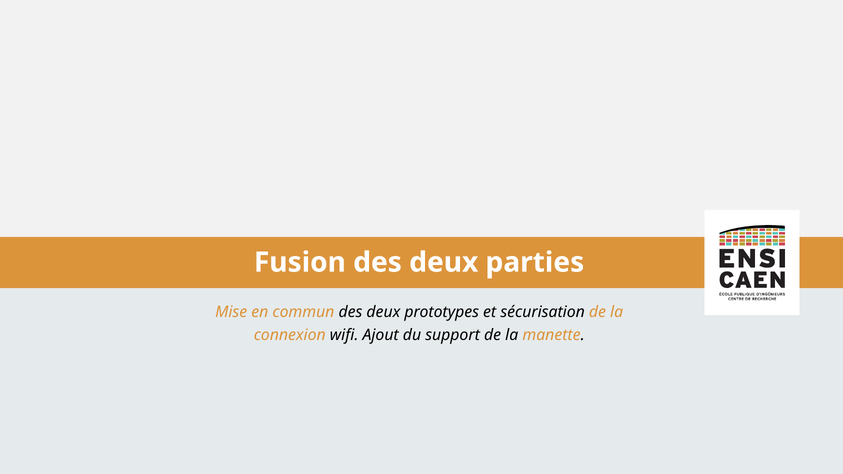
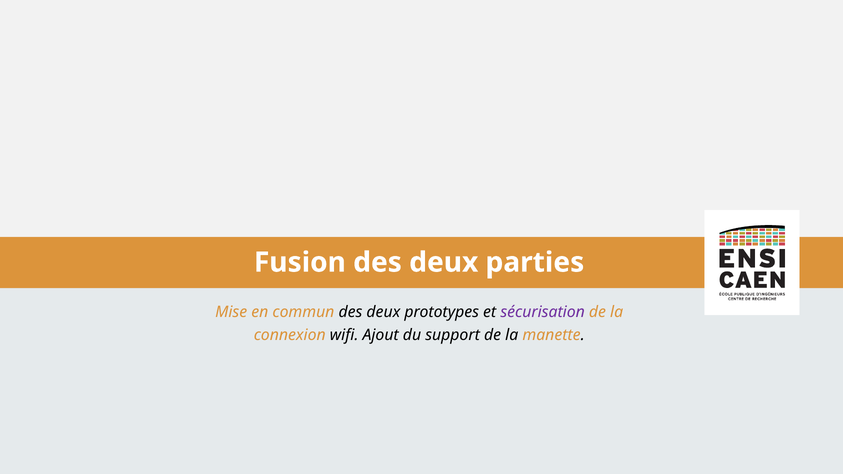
sécurisation colour: black -> purple
